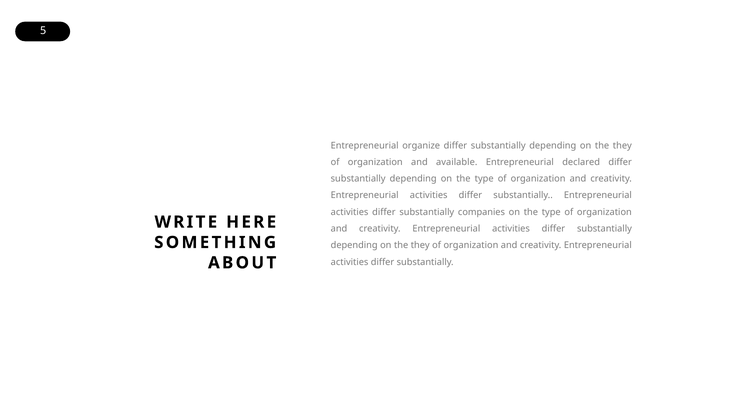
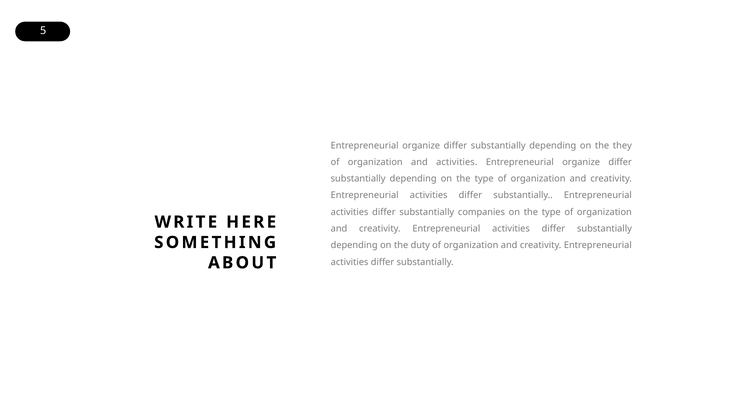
and available: available -> activities
declared at (581, 162): declared -> organize
they at (420, 245): they -> duty
